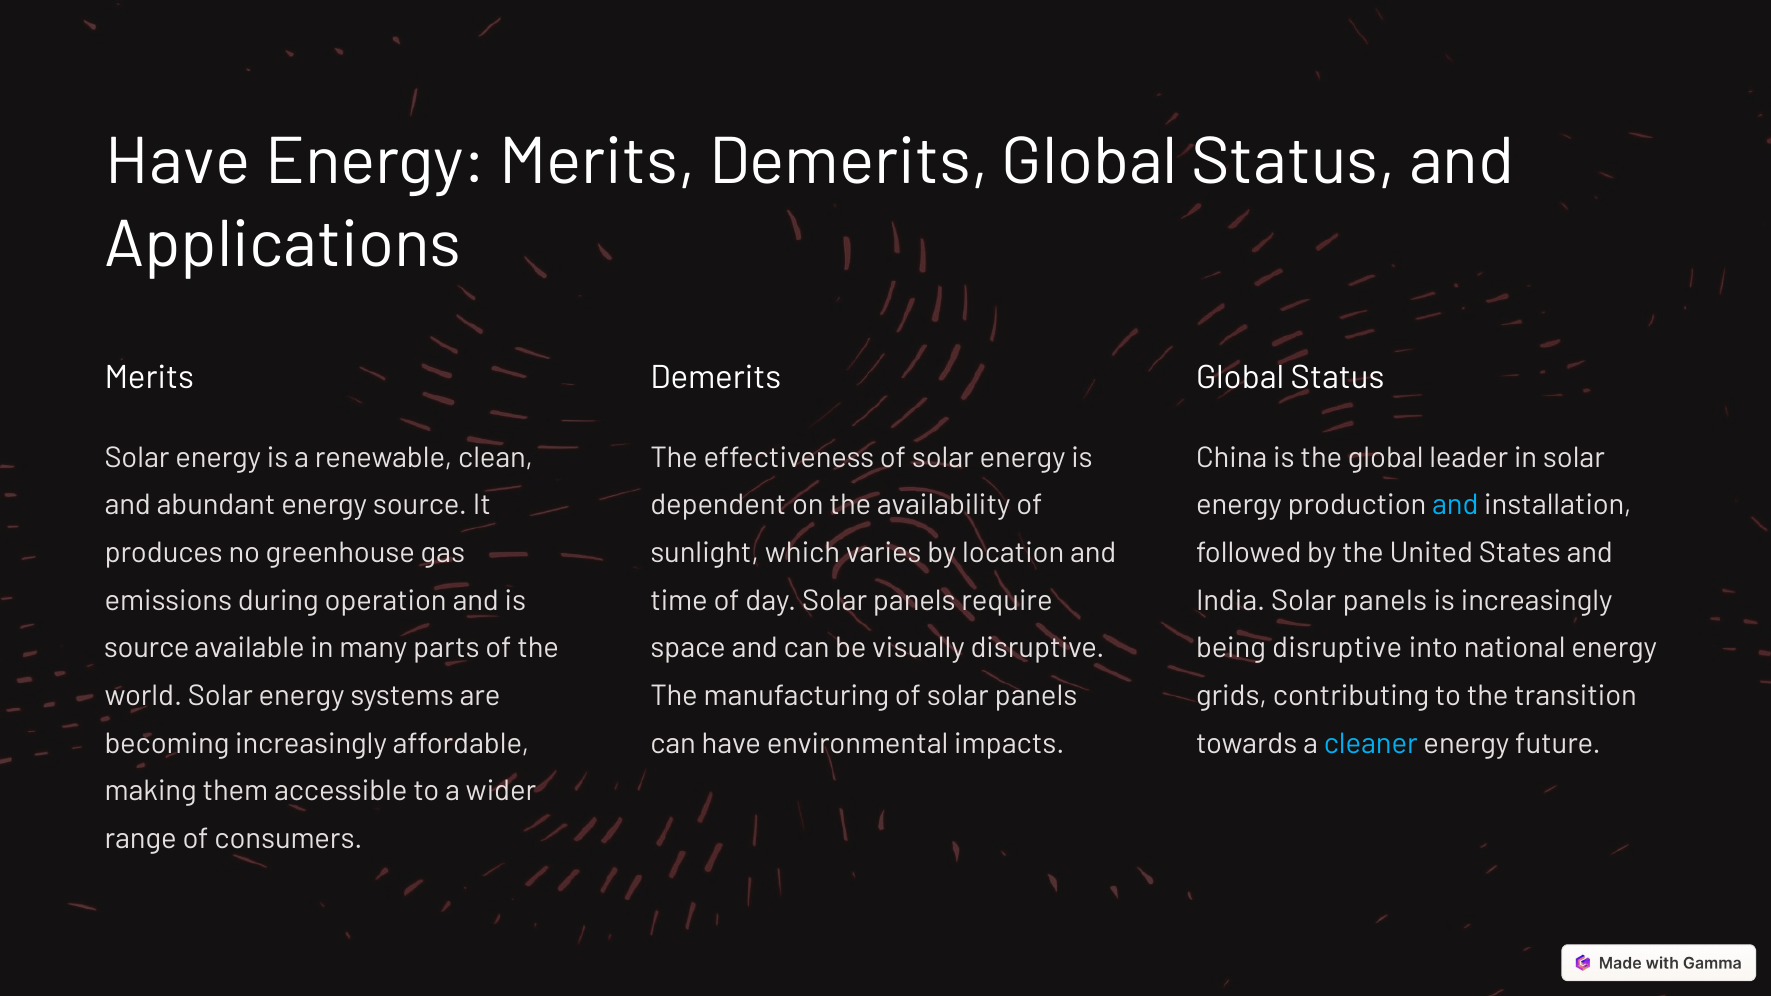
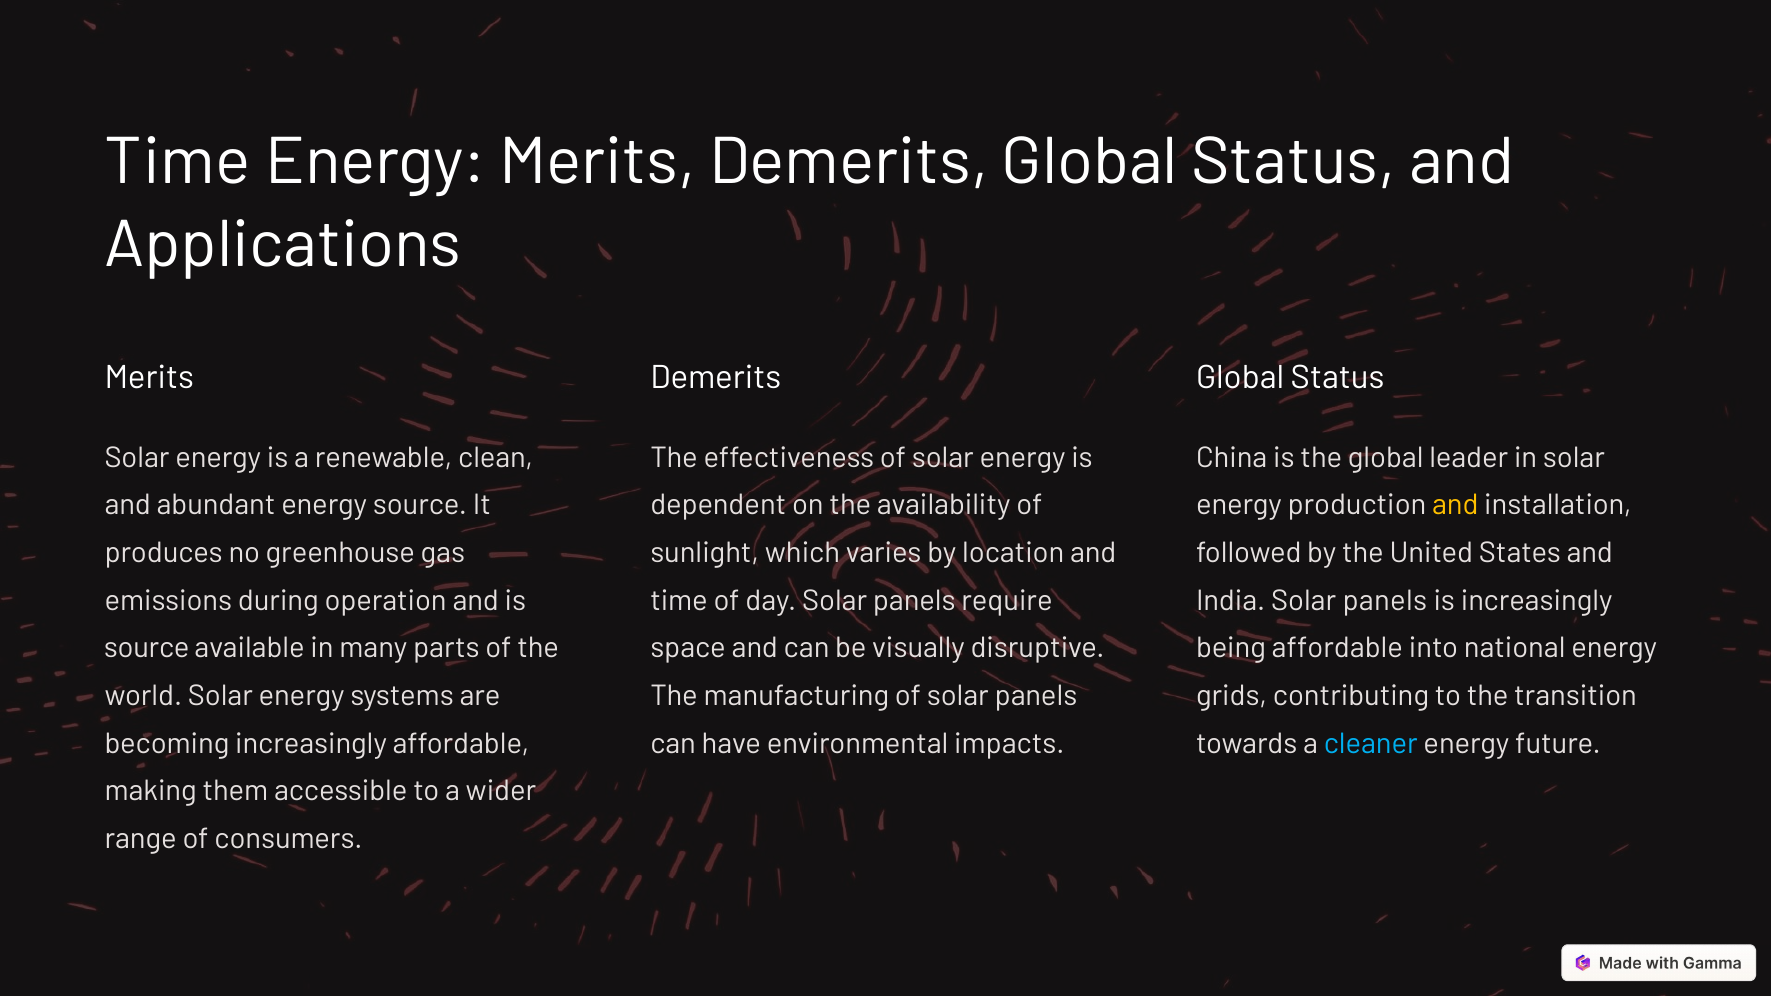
Have at (178, 161): Have -> Time
and at (1455, 505) colour: light blue -> yellow
being disruptive: disruptive -> affordable
